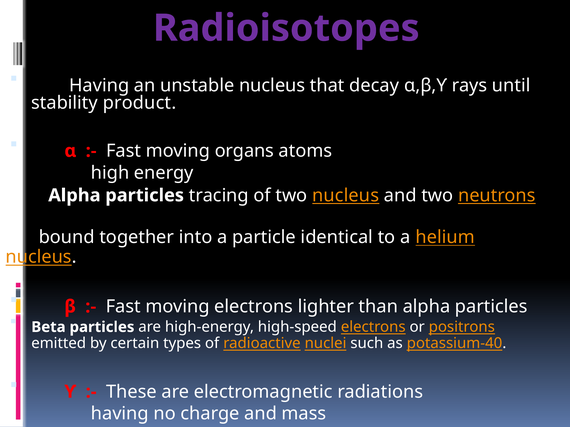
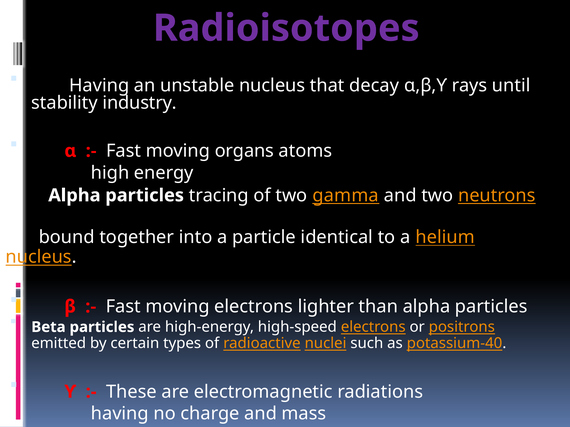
product: product -> industry
two nucleus: nucleus -> gamma
